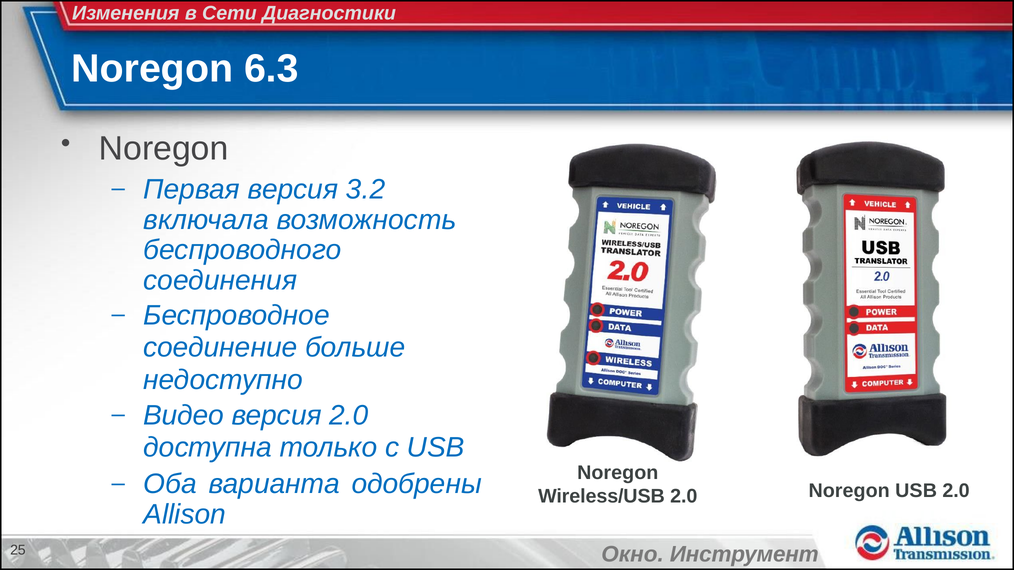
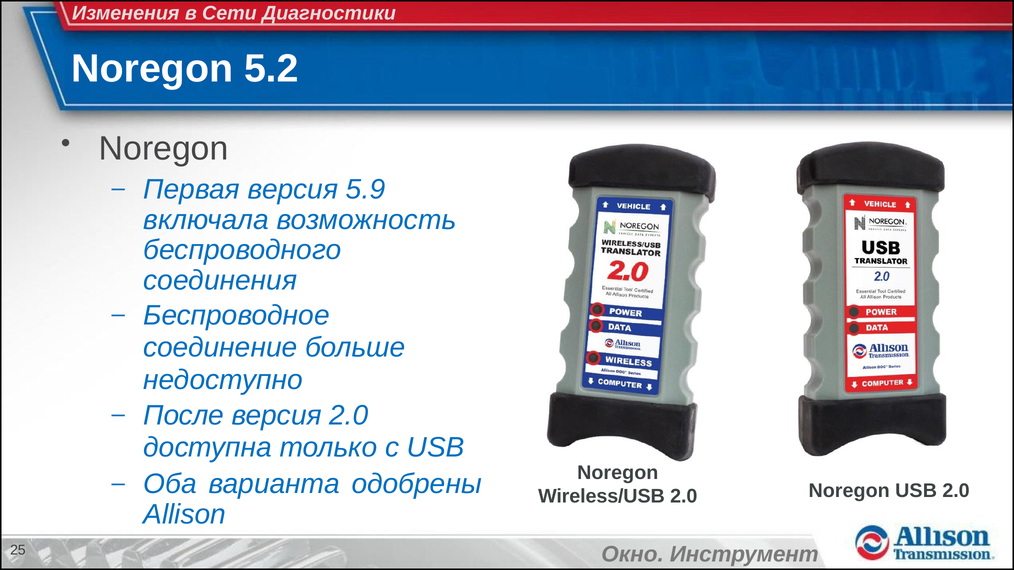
6.3: 6.3 -> 5.2
3.2: 3.2 -> 5.9
Видео: Видео -> После
